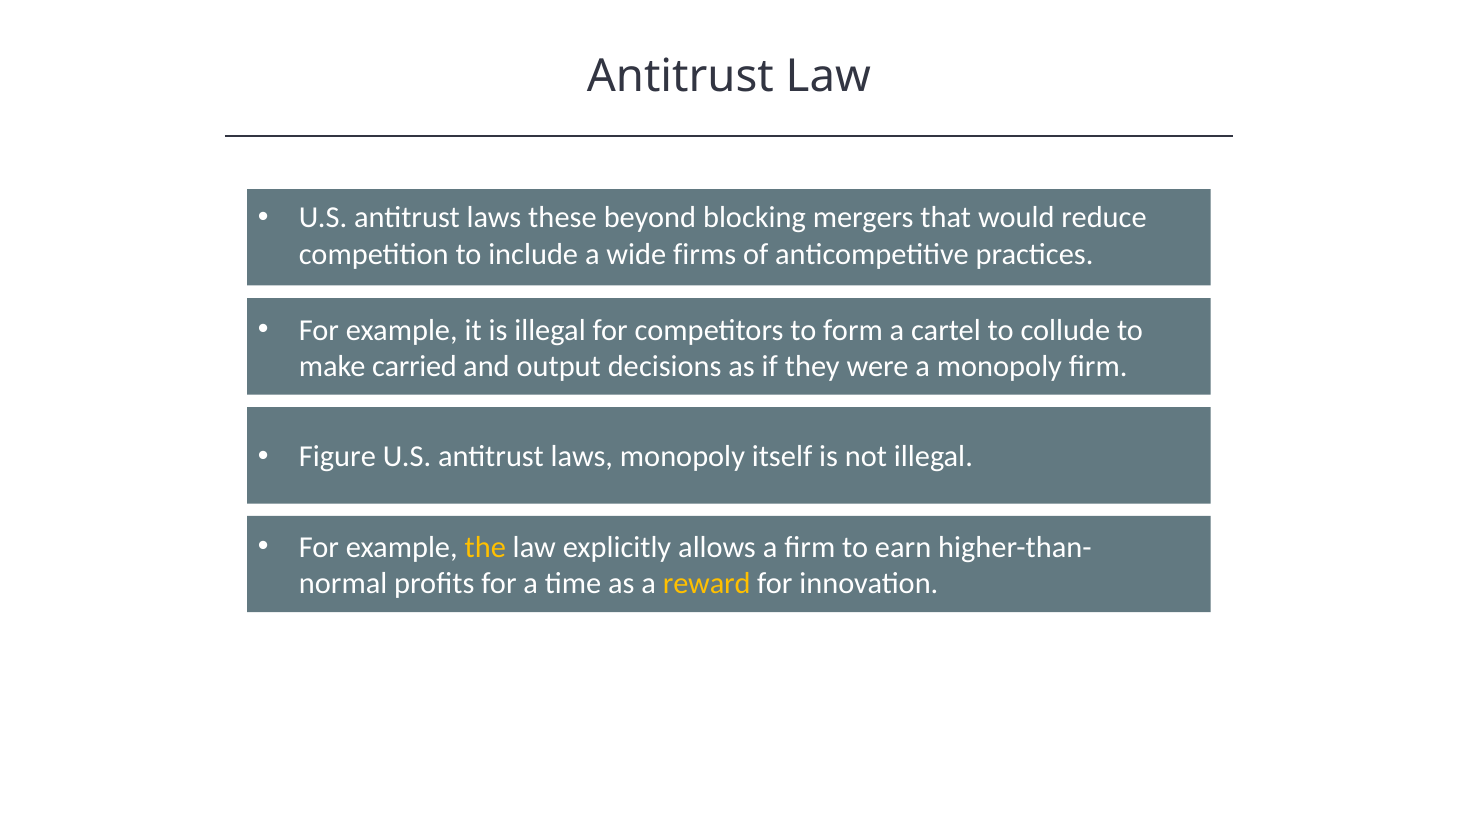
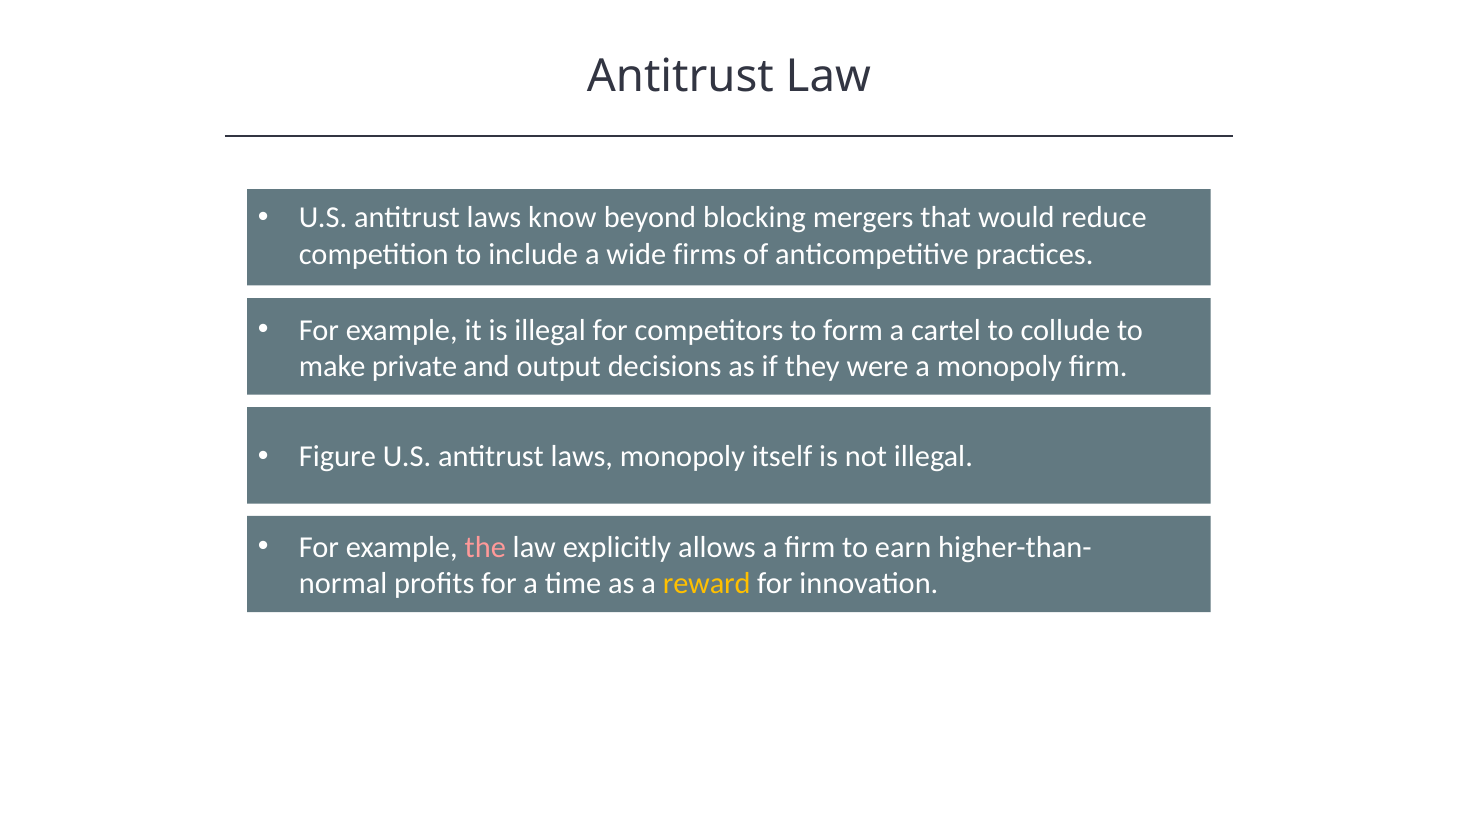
these: these -> know
carried: carried -> private
the colour: yellow -> pink
